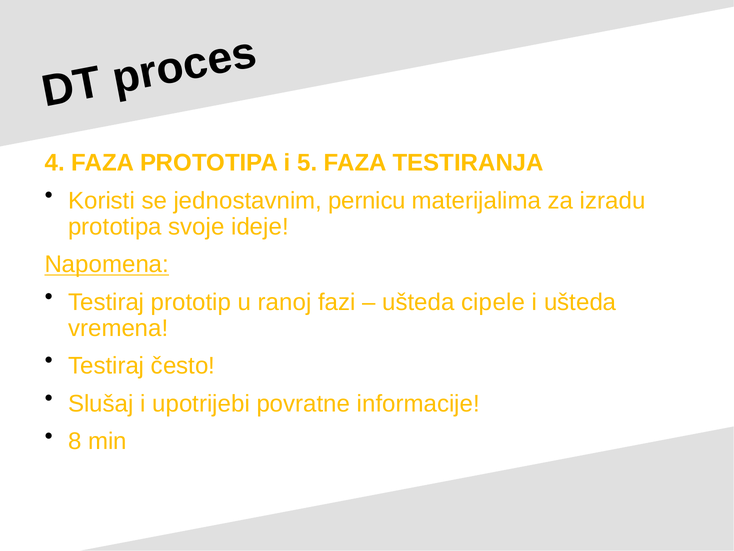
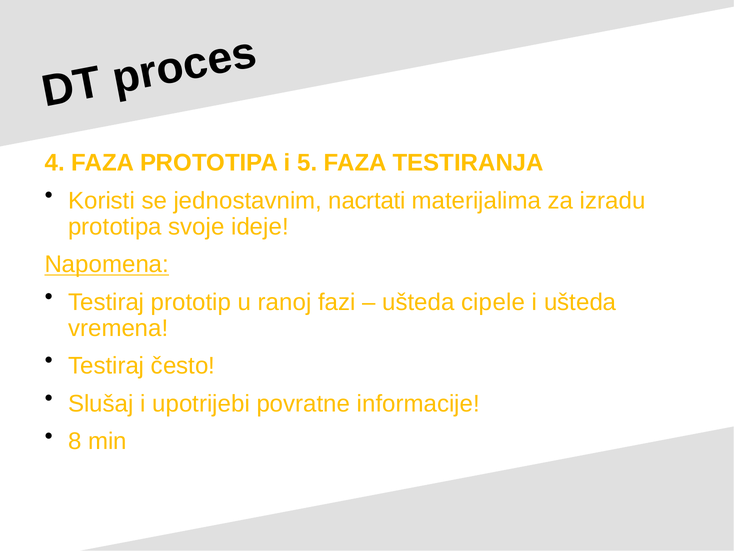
pernicu: pernicu -> nacrtati
